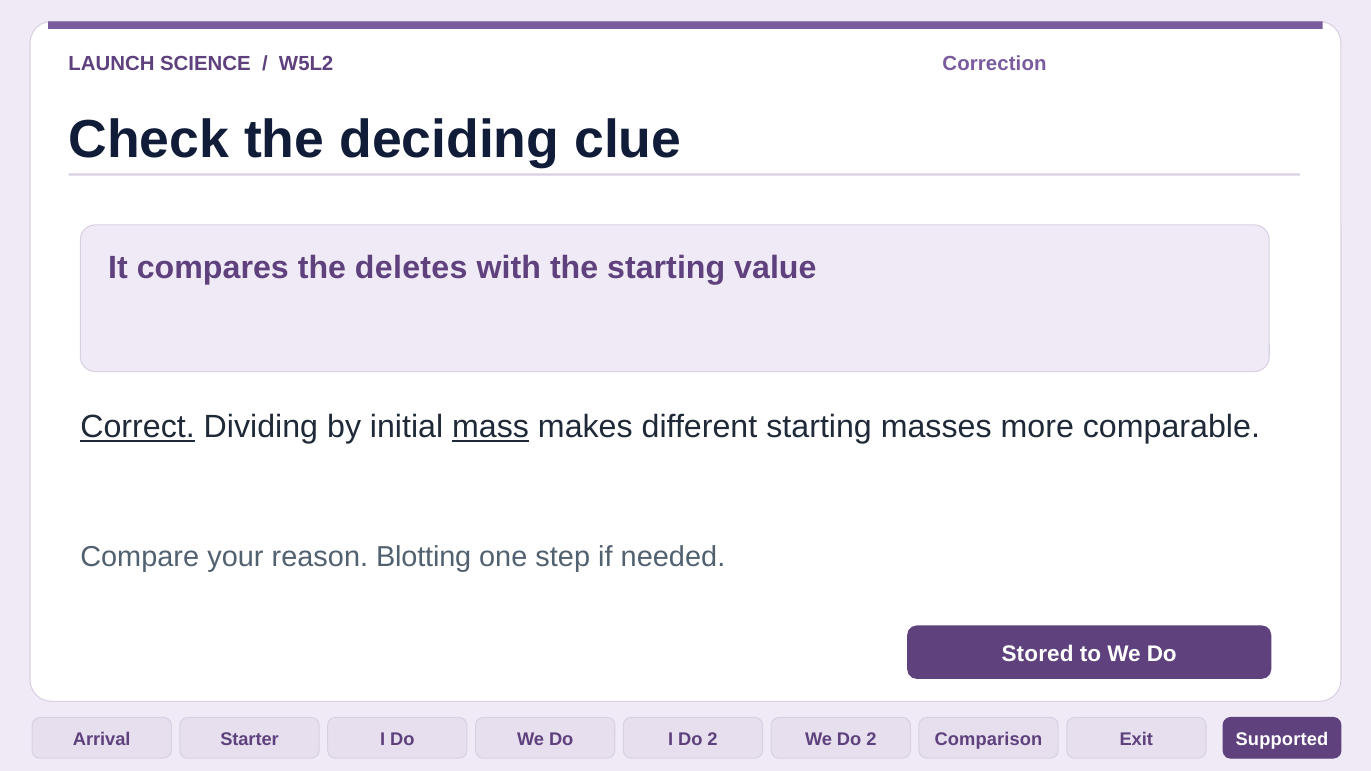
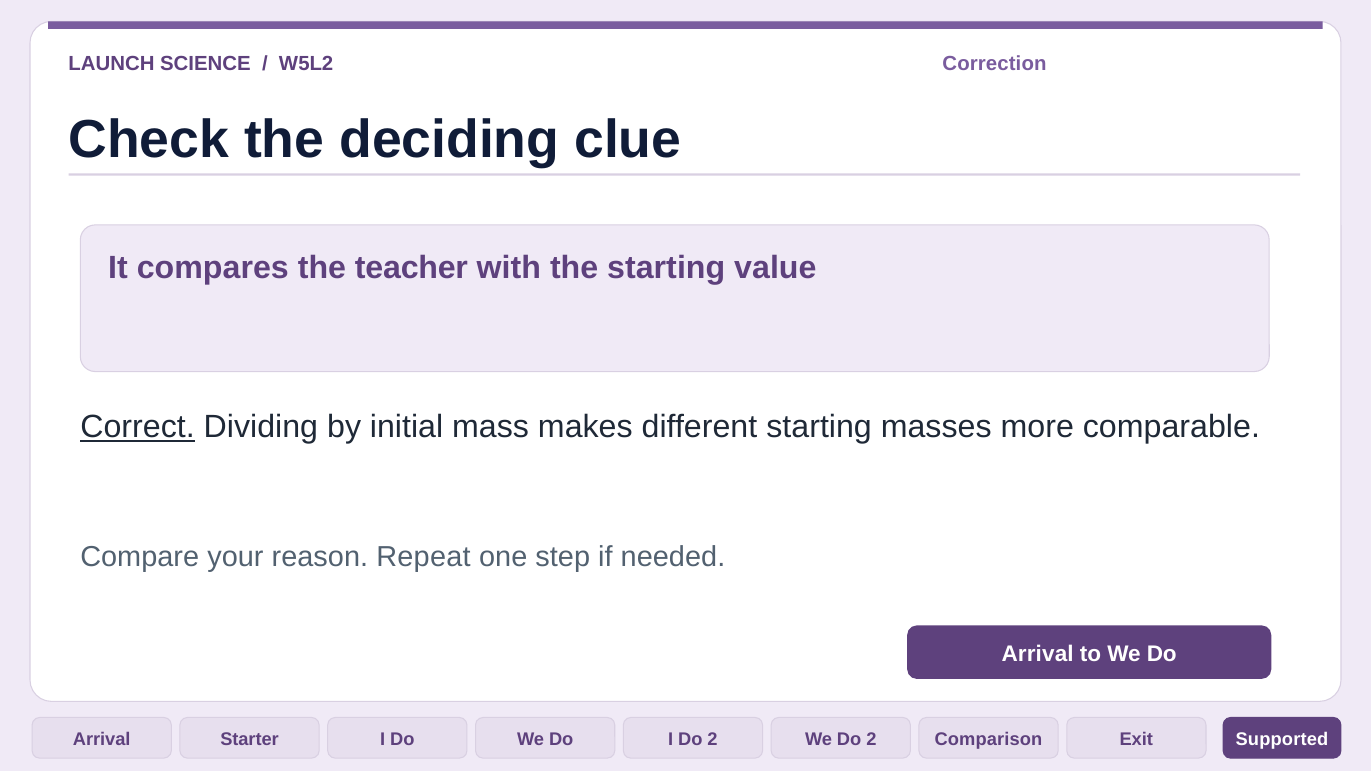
deletes: deletes -> teacher
mass underline: present -> none
Blotting: Blotting -> Repeat
Stored at (1038, 654): Stored -> Arrival
